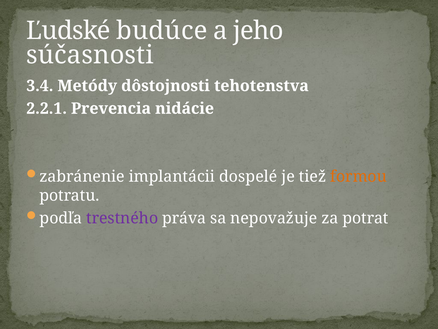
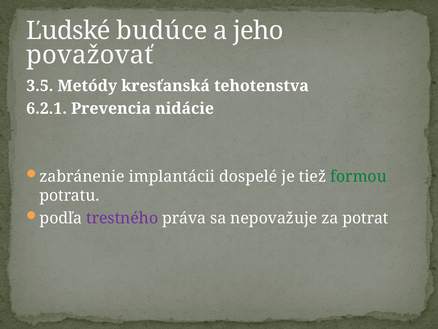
súčasnosti: súčasnosti -> považovať
3.4: 3.4 -> 3.5
dôstojnosti: dôstojnosti -> kresťanská
2.2.1: 2.2.1 -> 6.2.1
formou colour: orange -> green
